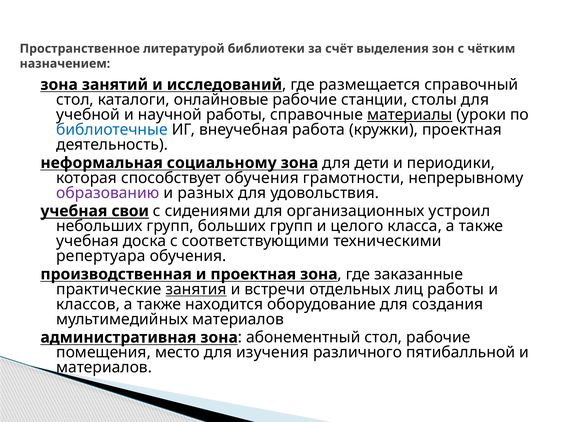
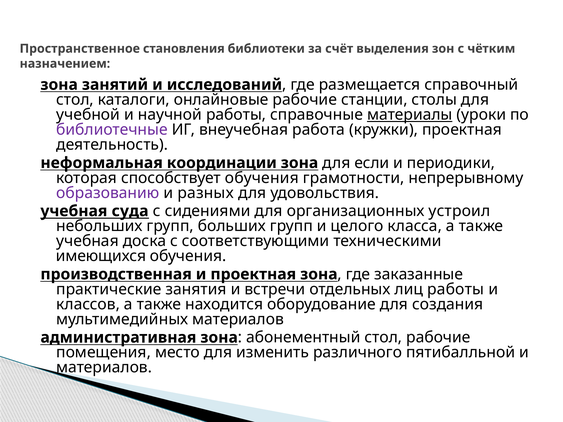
литературой: литературой -> становления
библиотечные colour: blue -> purple
социальному: социальному -> координации
дети: дети -> если
свои: свои -> суда
репертуара: репертуара -> имеющихся
занятия underline: present -> none
изучения: изучения -> изменить
